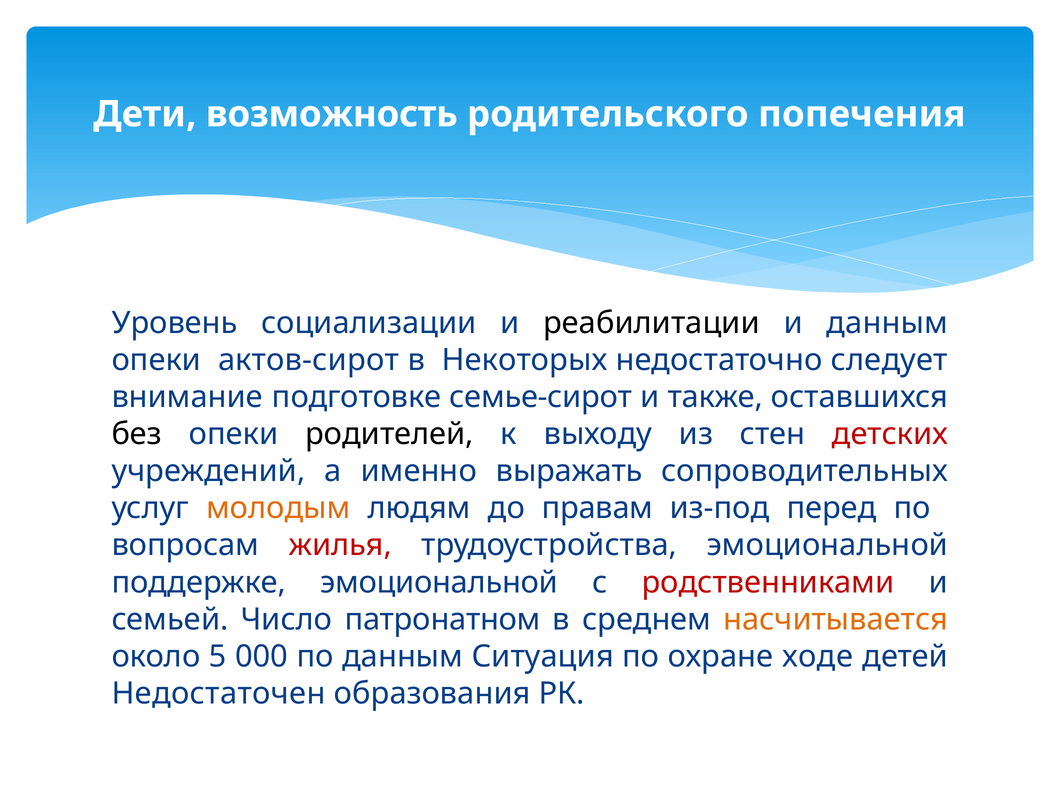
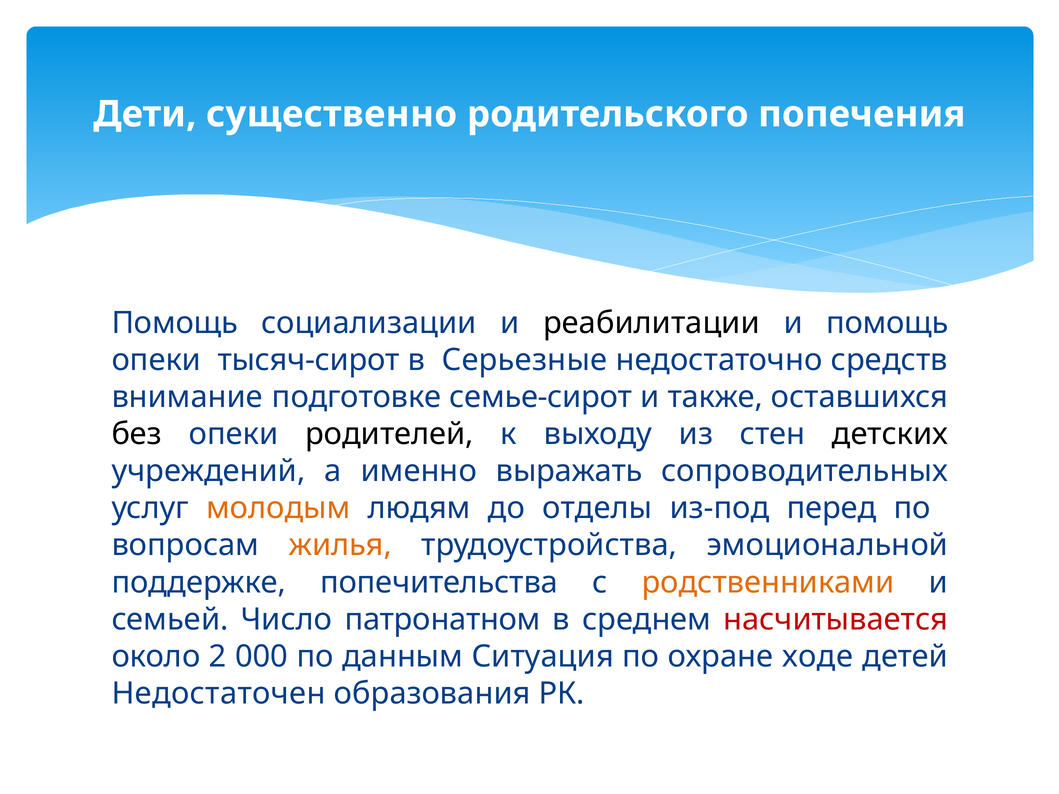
возможность: возможность -> существенно
Уровень at (175, 323): Уровень -> Помощь
и данным: данным -> помощь
актов-сирот: актов-сирот -> тысяч-сирот
Некоторых: Некоторых -> Серьезные
следует: следует -> средств
детских colour: red -> black
правам: правам -> отделы
жилья colour: red -> orange
поддержке эмоциональной: эмоциональной -> попечительства
родственниками colour: red -> orange
насчитывается colour: orange -> red
5: 5 -> 2
